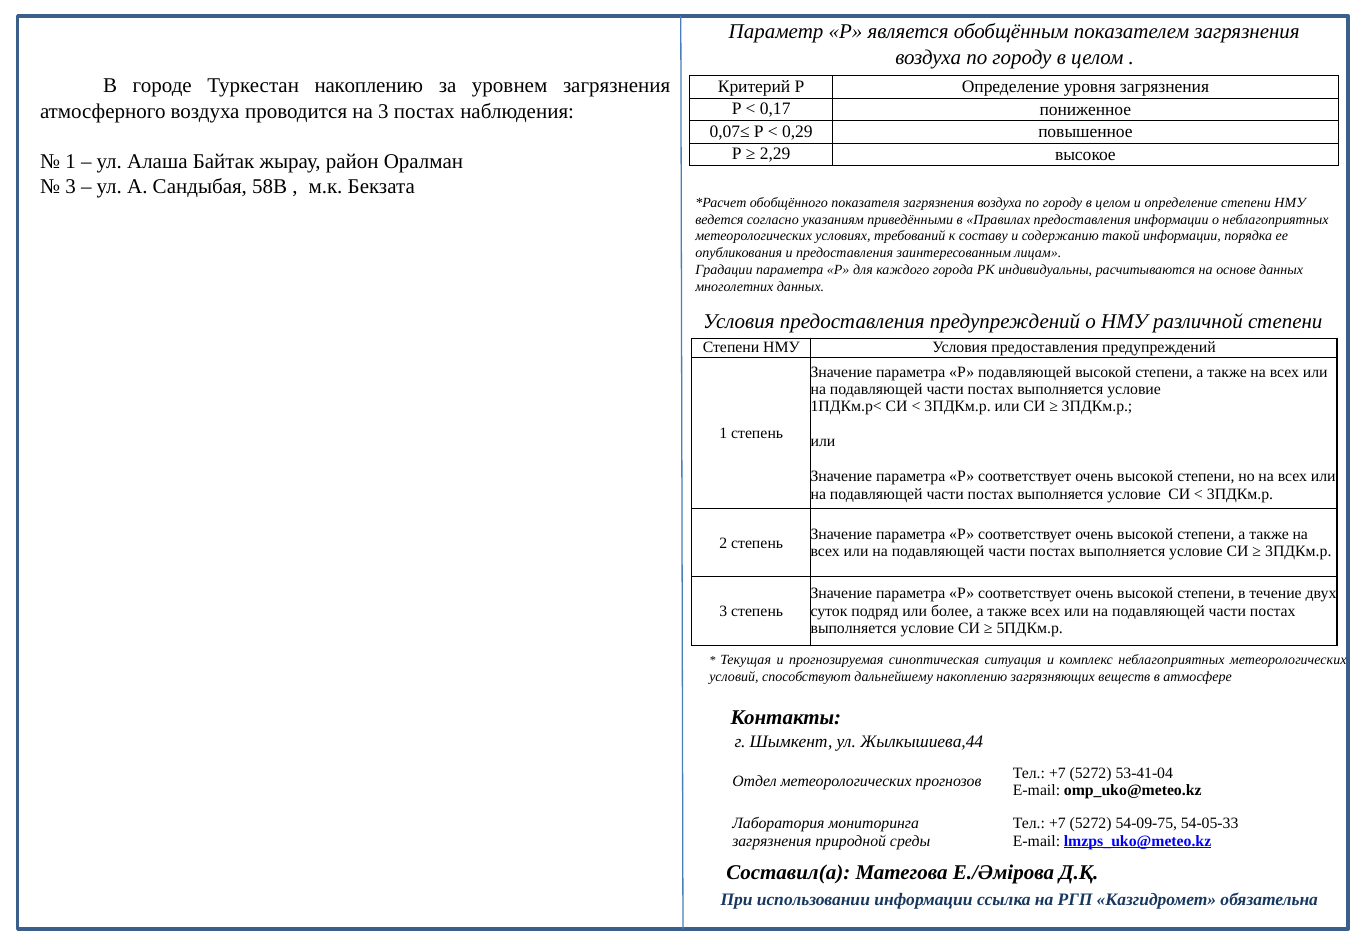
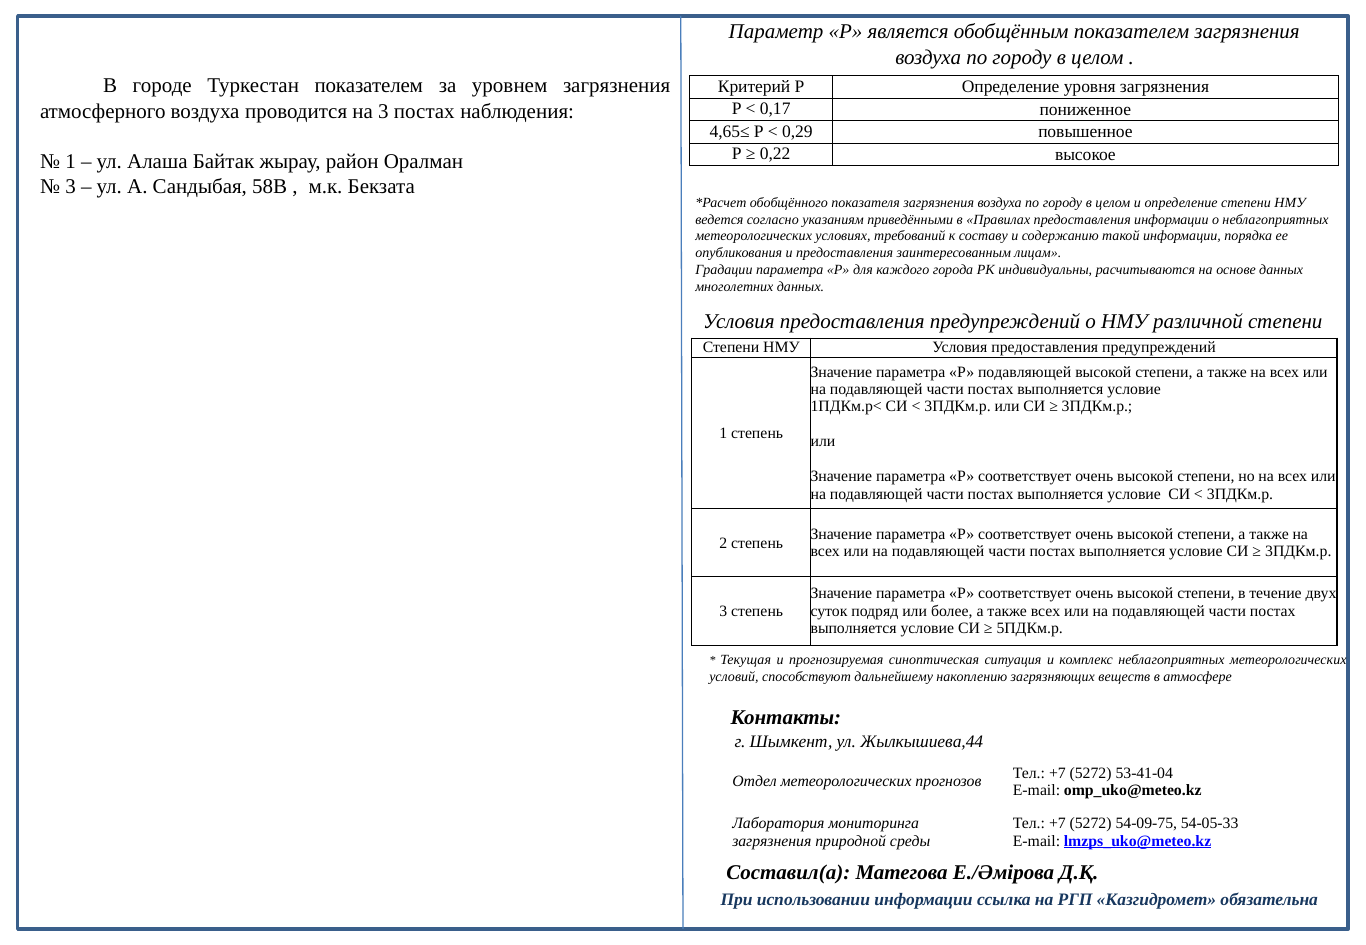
Туркестан накоплению: накоплению -> показателем
0,07≤: 0,07≤ -> 4,65≤
2,29: 2,29 -> 0,22
